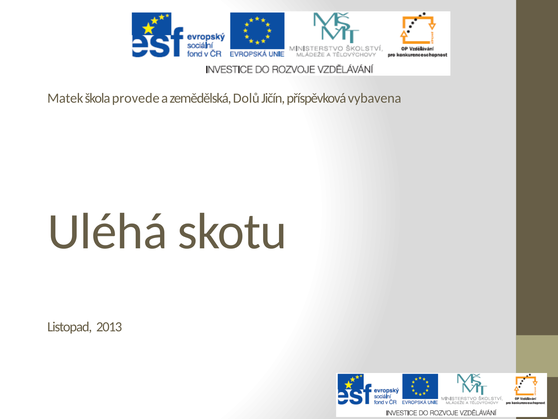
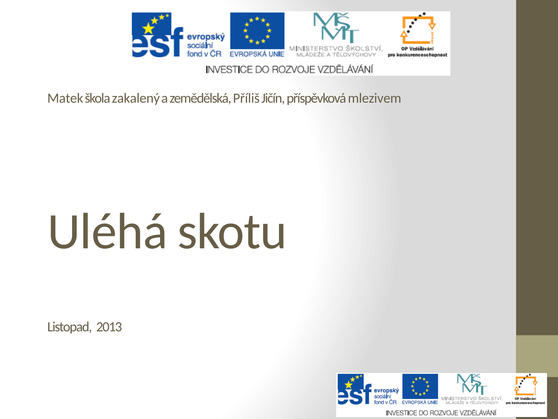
provede: provede -> zakalený
Dolů: Dolů -> Příliš
vybavena: vybavena -> mlezivem
